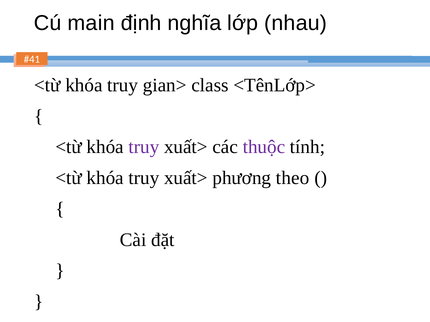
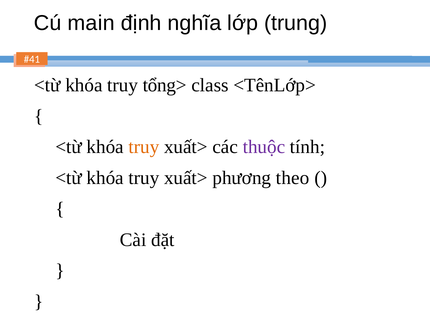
nhau: nhau -> trung
gian>: gian> -> tổng>
truy at (144, 147) colour: purple -> orange
